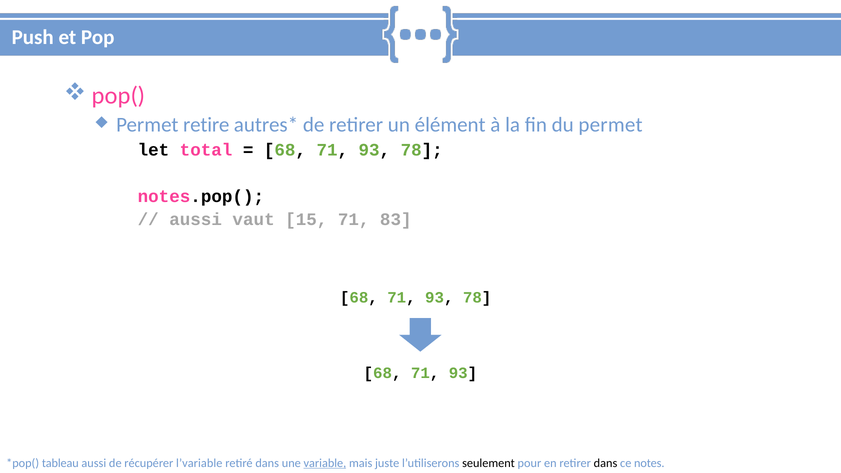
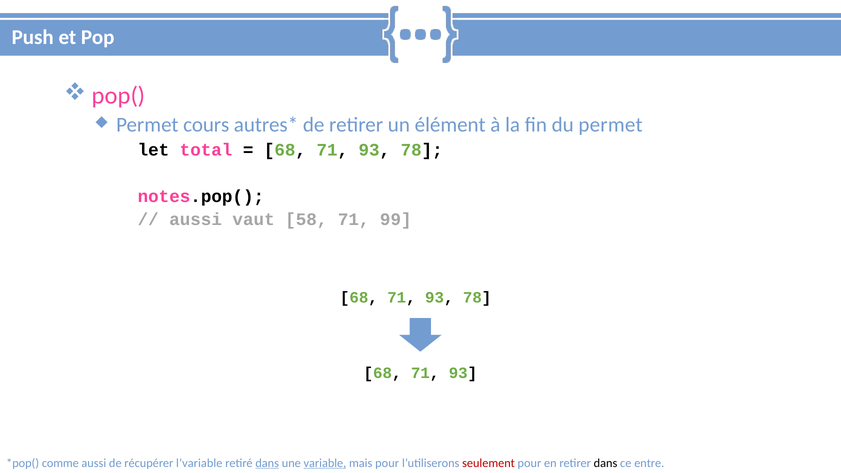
retire: retire -> cours
15: 15 -> 58
83: 83 -> 99
tableau: tableau -> comme
dans at (267, 463) underline: none -> present
mais juste: juste -> pour
seulement colour: black -> red
notes: notes -> entre
